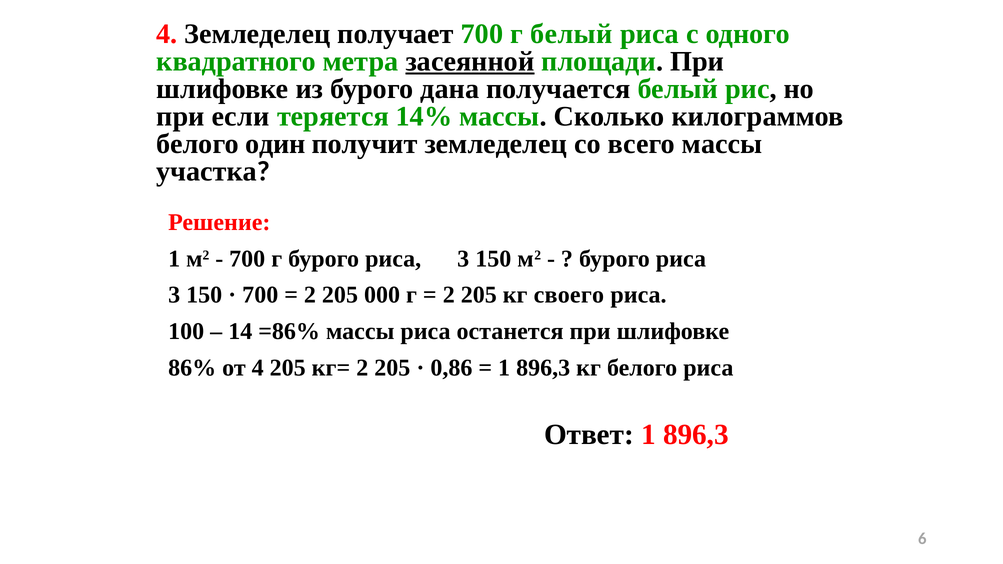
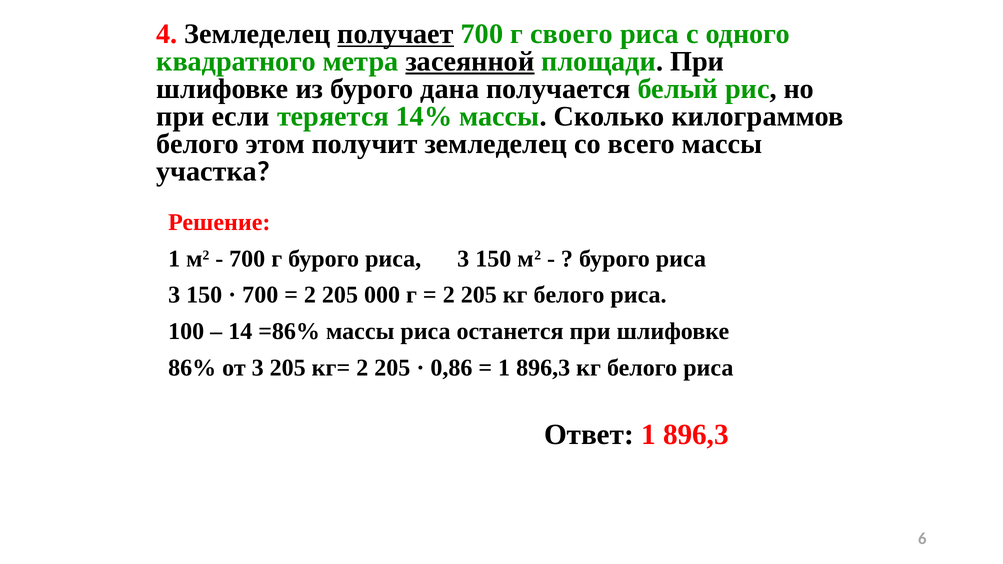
получает underline: none -> present
г белый: белый -> своего
один: один -> этом
205 кг своего: своего -> белого
от 4: 4 -> 3
